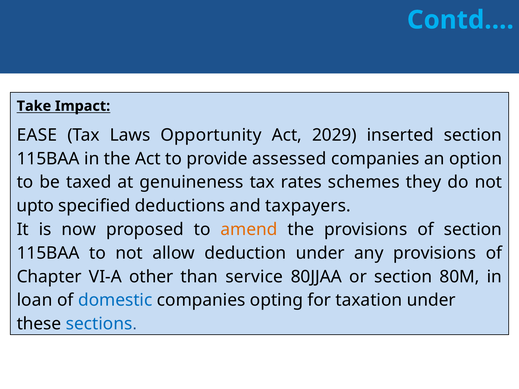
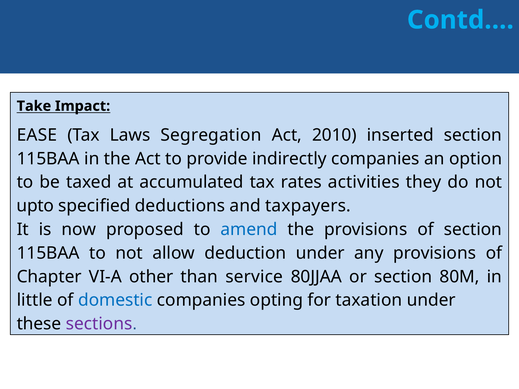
Opportunity: Opportunity -> Segregation
2029: 2029 -> 2010
assessed: assessed -> indirectly
genuineness: genuineness -> accumulated
schemes: schemes -> activities
amend colour: orange -> blue
loan: loan -> little
sections colour: blue -> purple
